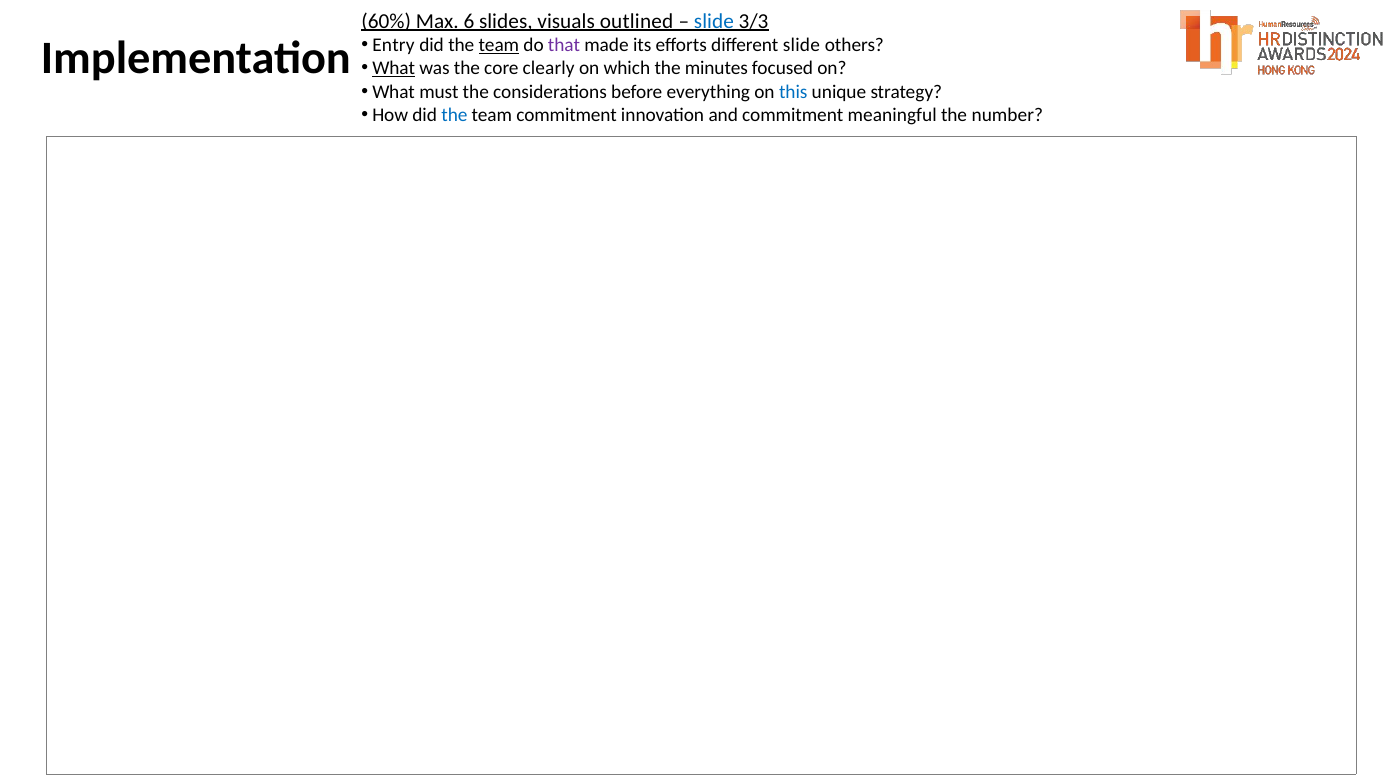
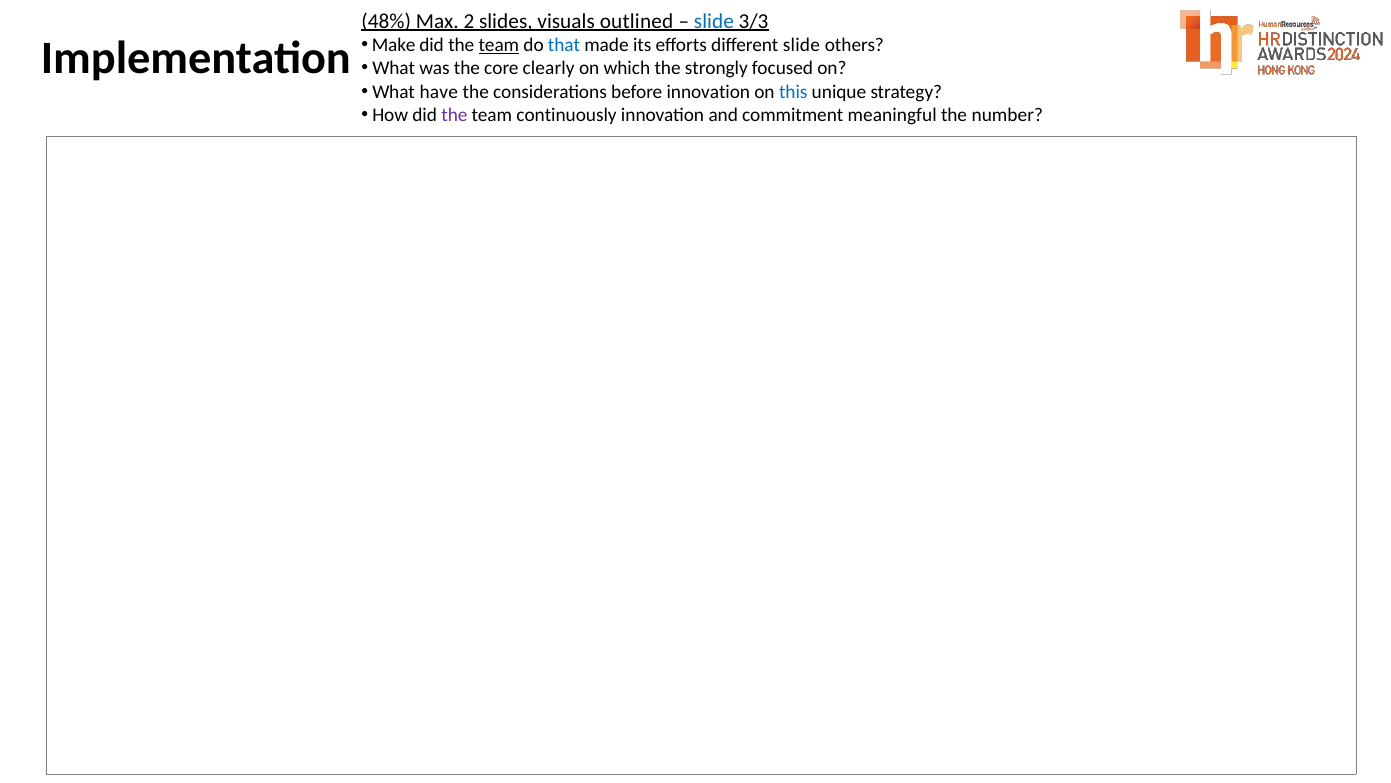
60%: 60% -> 48%
6: 6 -> 2
Entry: Entry -> Make
that colour: purple -> blue
What at (394, 68) underline: present -> none
minutes: minutes -> strongly
must: must -> have
before everything: everything -> innovation
the at (454, 115) colour: blue -> purple
team commitment: commitment -> continuously
